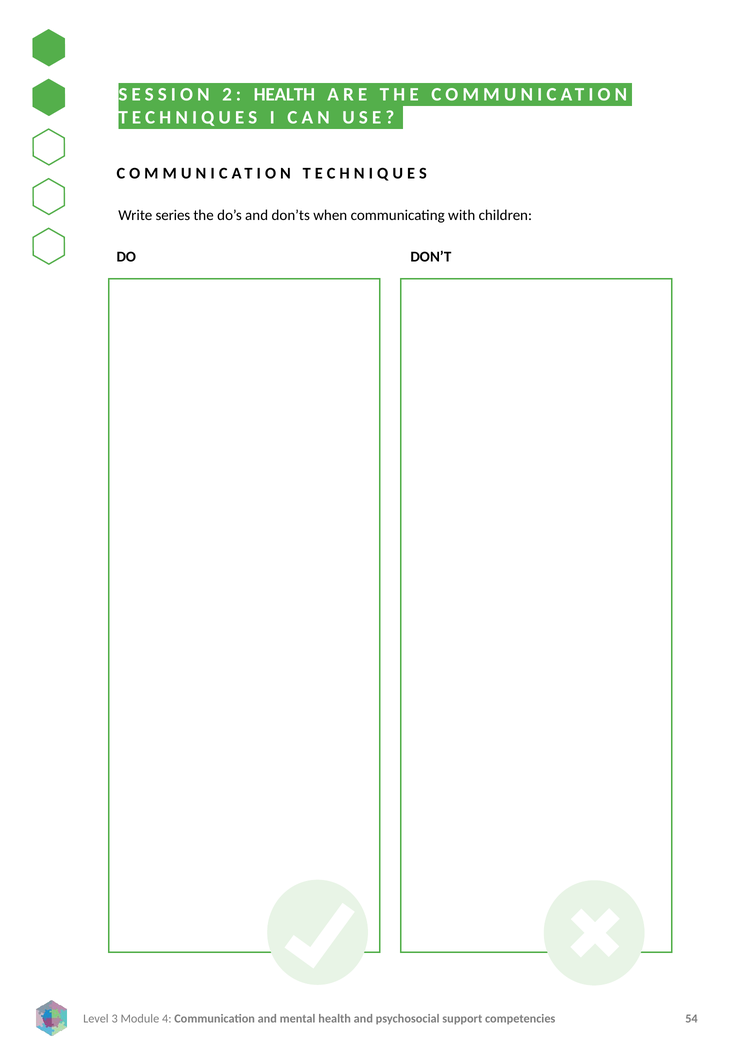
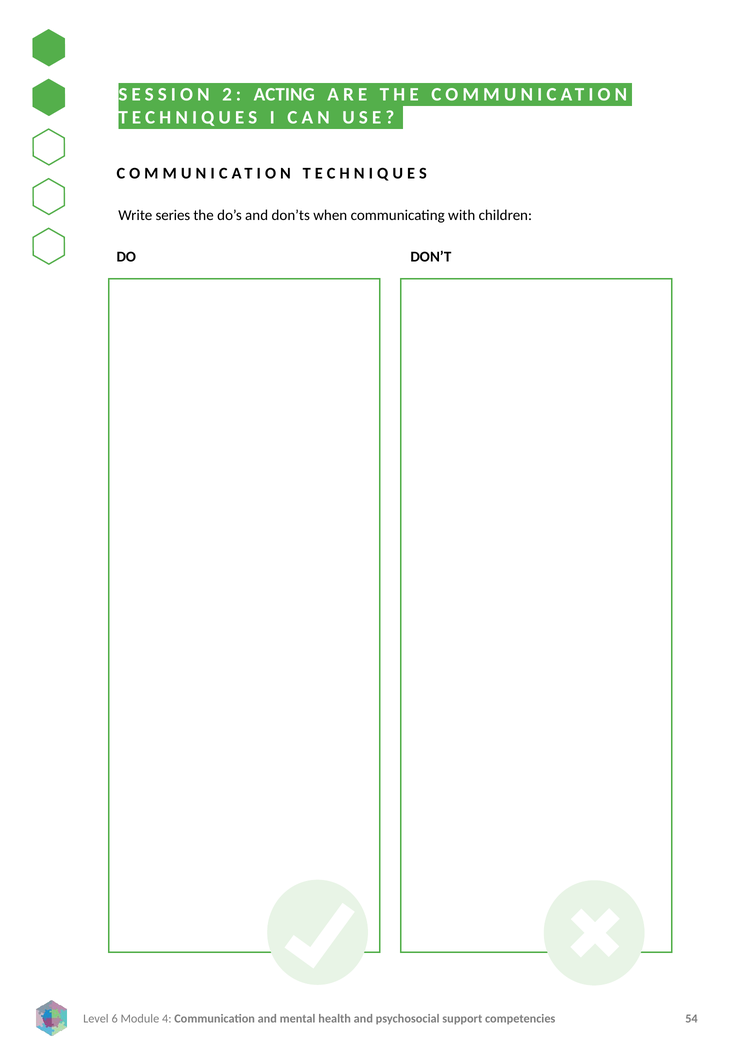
2 HEALTH: HEALTH -> ACTING
3: 3 -> 6
